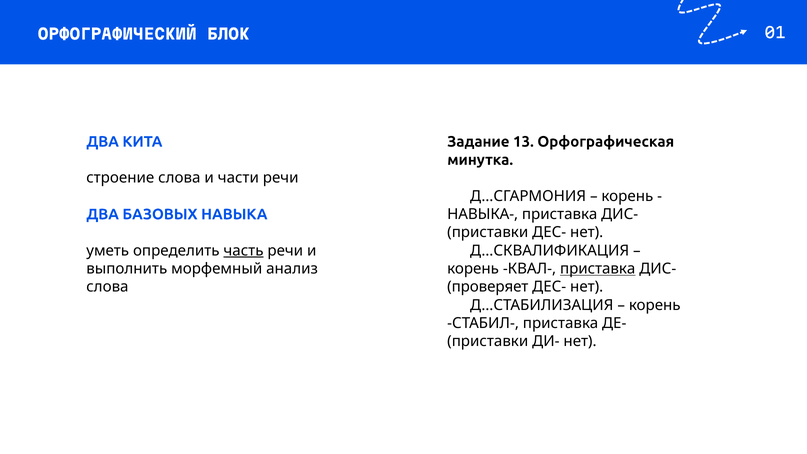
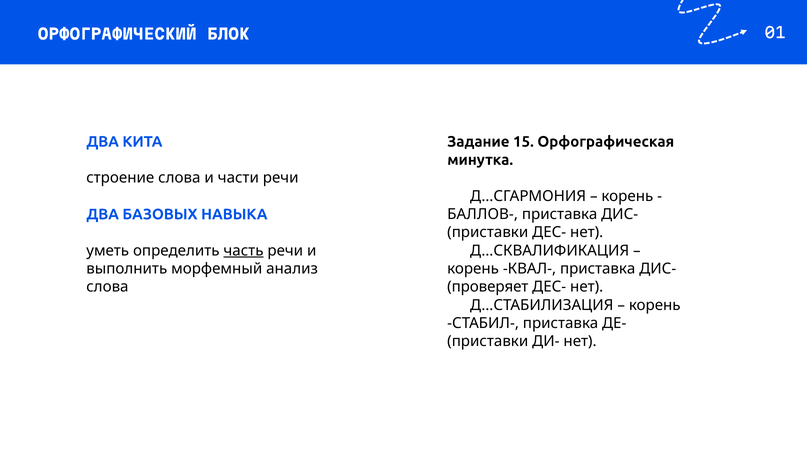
13: 13 -> 15
НАВЫКА-: НАВЫКА- -> БАЛЛОВ-
приставка at (598, 269) underline: present -> none
